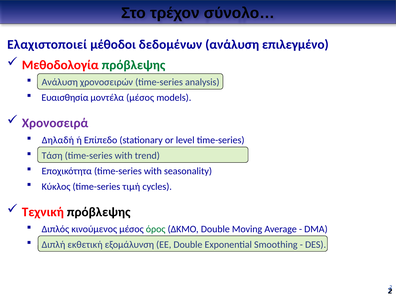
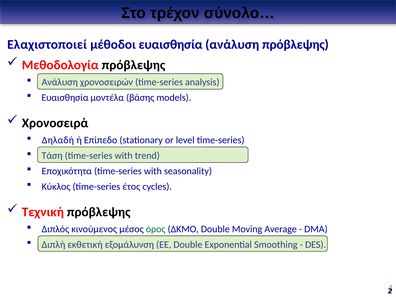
μέθοδοι δεδομένων: δεδομένων -> ευαισθησία
ανάλυση επιλεγμένο: επιλεγμένο -> πρόβλεψης
πρόβλεψης at (133, 65) colour: green -> black
μοντέλα μέσος: μέσος -> βάσης
Χρονοσειρά colour: purple -> black
τιμή: τιμή -> έτος
